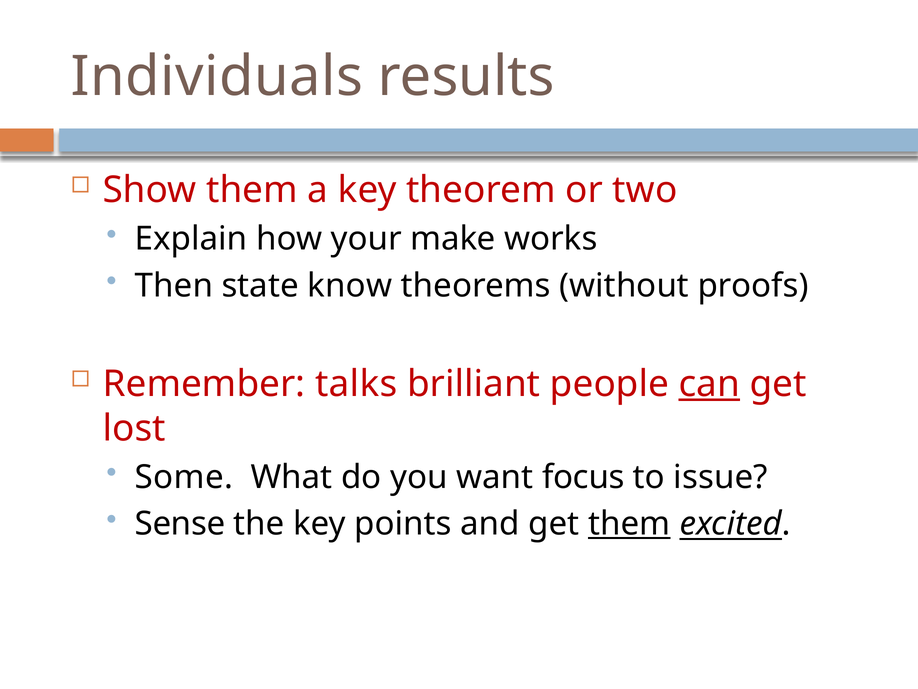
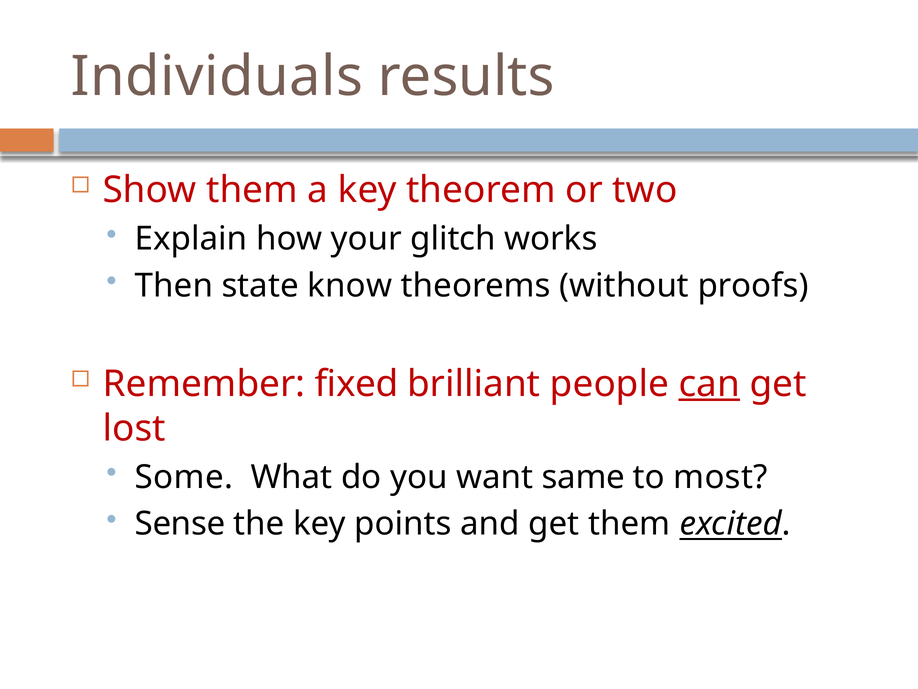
make: make -> glitch
talks: talks -> fixed
focus: focus -> same
issue: issue -> most
them at (629, 524) underline: present -> none
